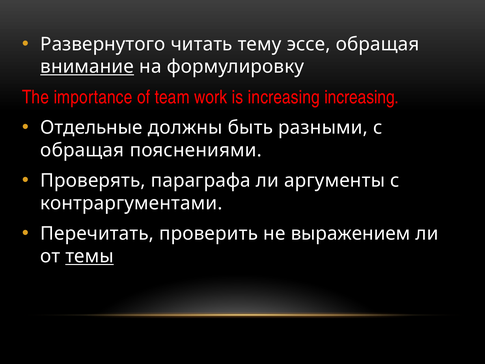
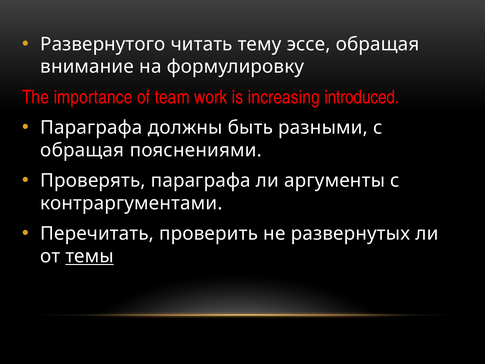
внимание underline: present -> none
increasing increasing: increasing -> introduced
Отдельные at (91, 128): Отдельные -> Параграфа
выражением: выражением -> развернутых
